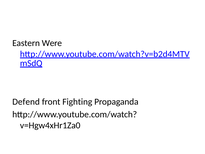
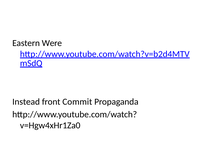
Defend: Defend -> Instead
Fighting: Fighting -> Commit
